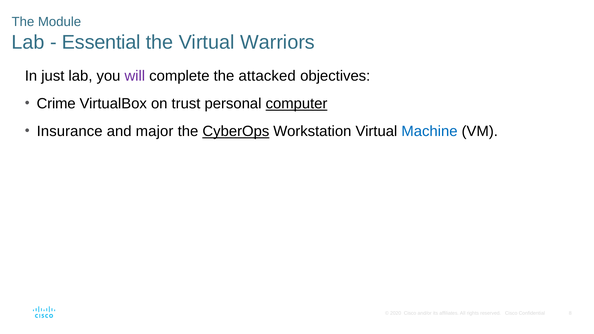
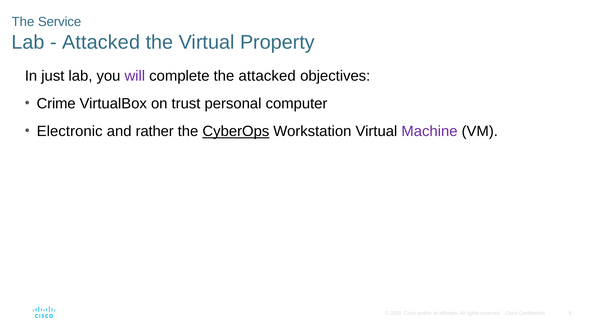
Module: Module -> Service
Essential at (101, 42): Essential -> Attacked
Warriors: Warriors -> Property
computer underline: present -> none
Insurance: Insurance -> Electronic
major: major -> rather
Machine colour: blue -> purple
